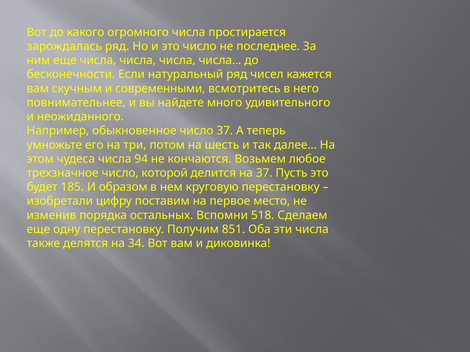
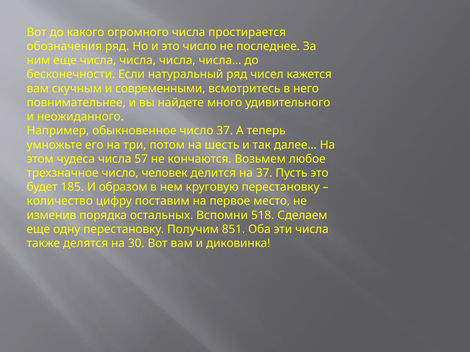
зарождалась: зарождалась -> обозначения
94: 94 -> 57
которой: которой -> человек
изобретали: изобретали -> количество
34: 34 -> 30
